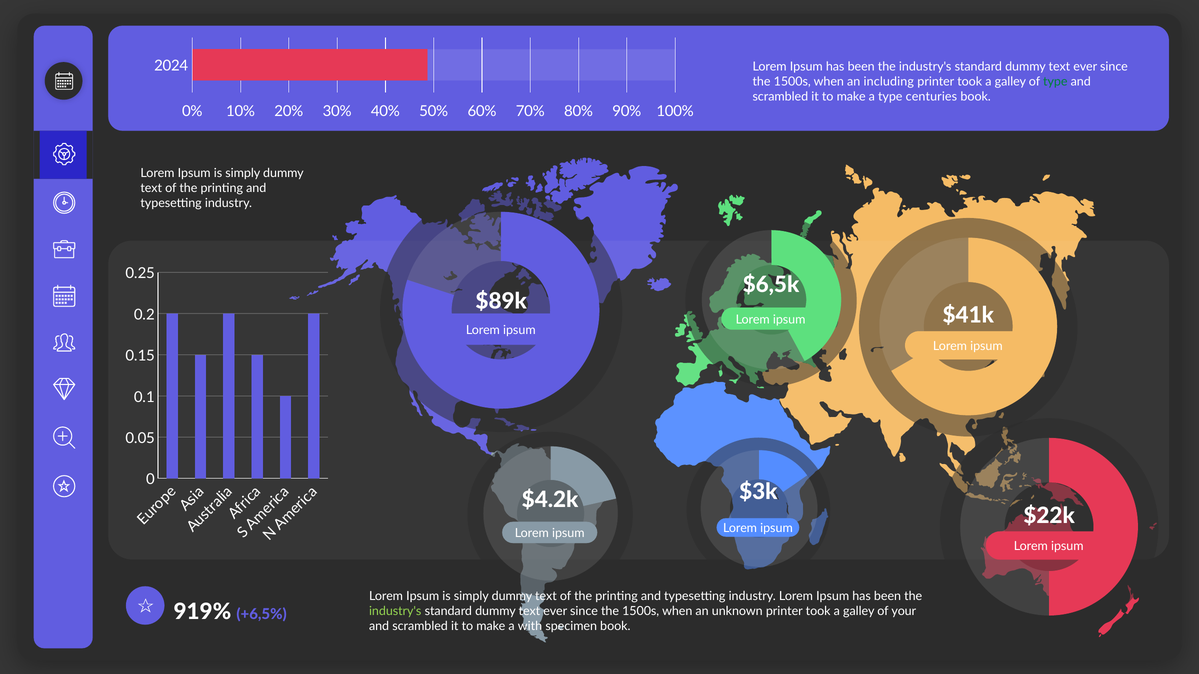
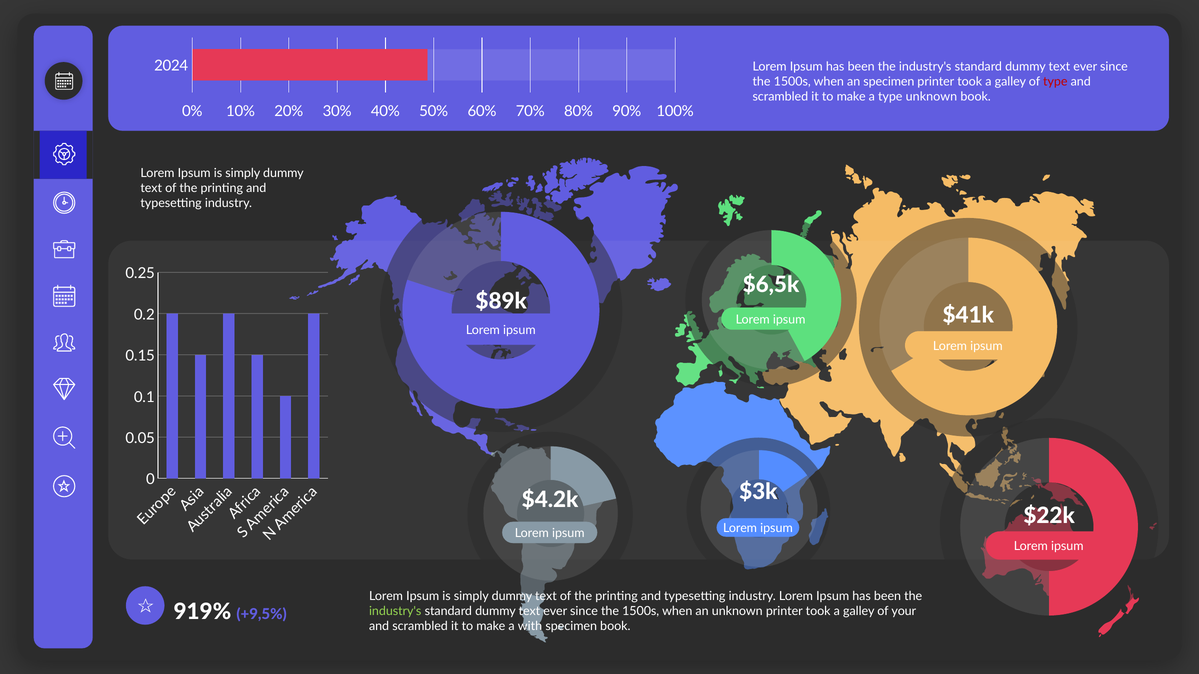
an including: including -> specimen
type at (1055, 82) colour: green -> red
type centuries: centuries -> unknown
+6,5%: +6,5% -> +9,5%
